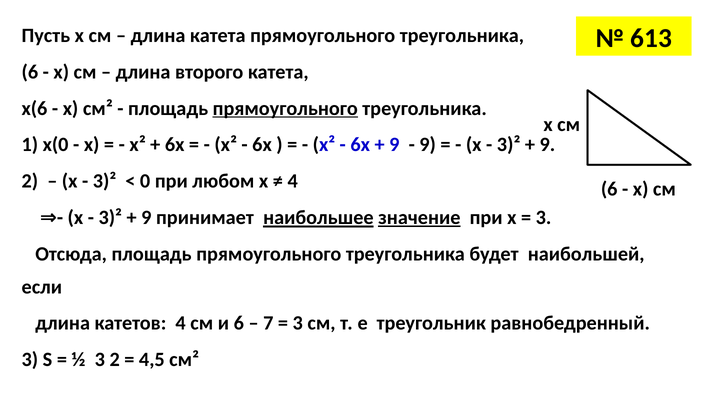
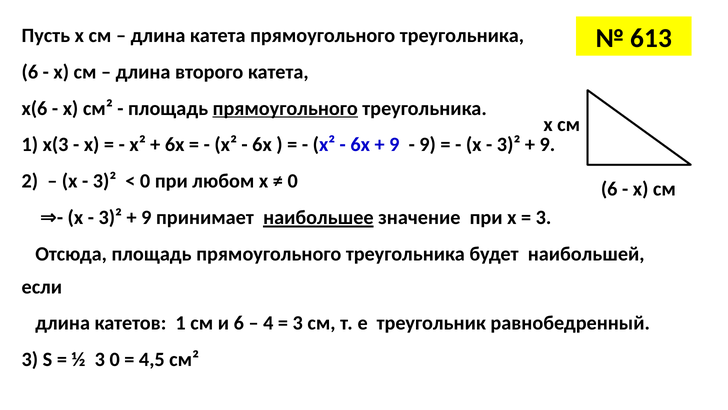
х(0: х(0 -> х(3
4 at (293, 181): 4 -> 0
значение underline: present -> none
катетов 4: 4 -> 1
7: 7 -> 4
3 2: 2 -> 0
